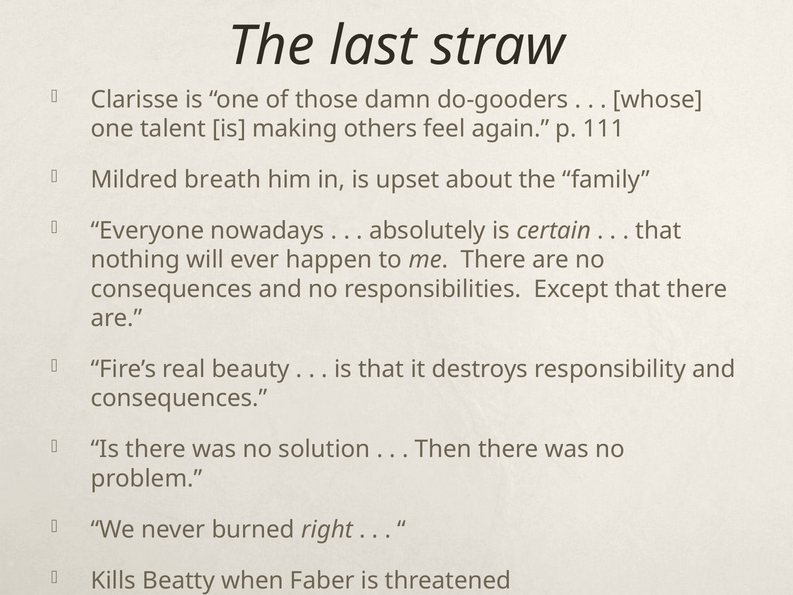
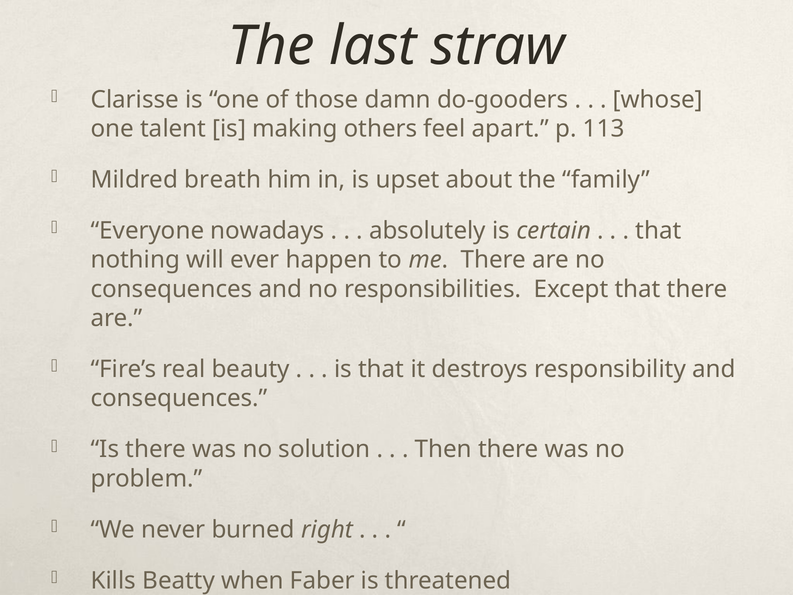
again: again -> apart
111: 111 -> 113
